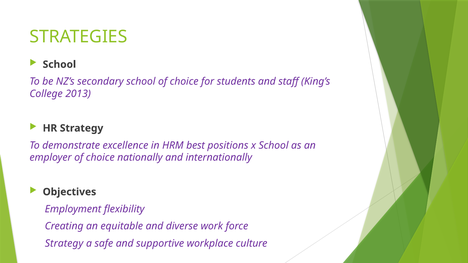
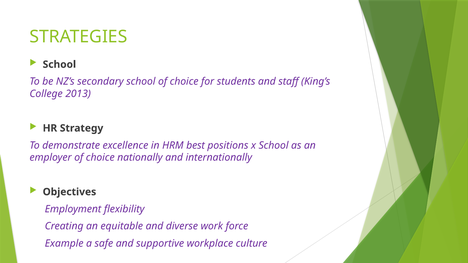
Strategy at (64, 244): Strategy -> Example
